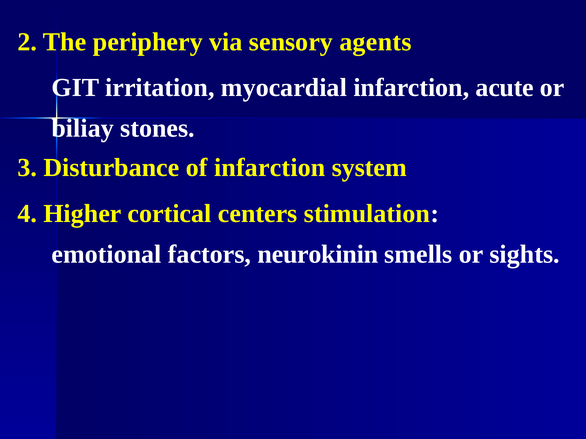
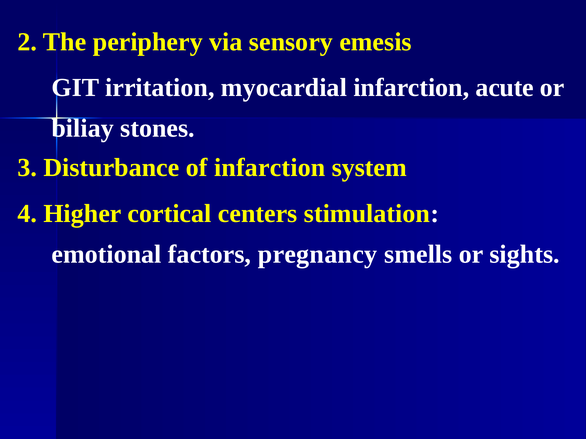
agents: agents -> emesis
neurokinin: neurokinin -> pregnancy
